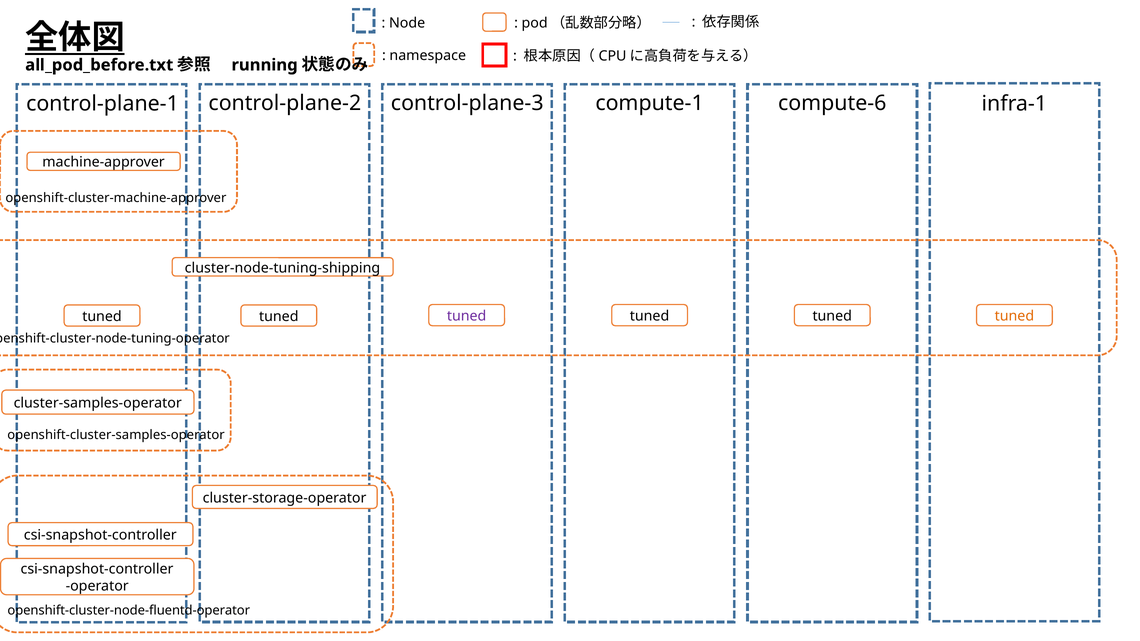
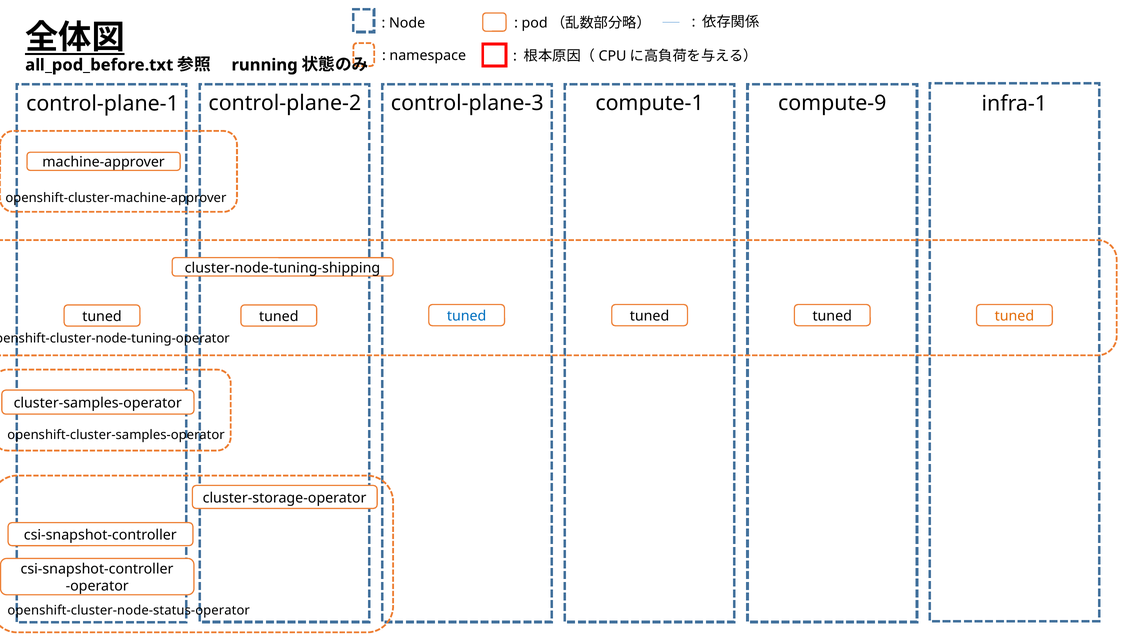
compute-6: compute-6 -> compute-9
tuned at (467, 316) colour: purple -> blue
openshift-cluster-node-fluentd-operator: openshift-cluster-node-fluentd-operator -> openshift-cluster-node-status-operator
